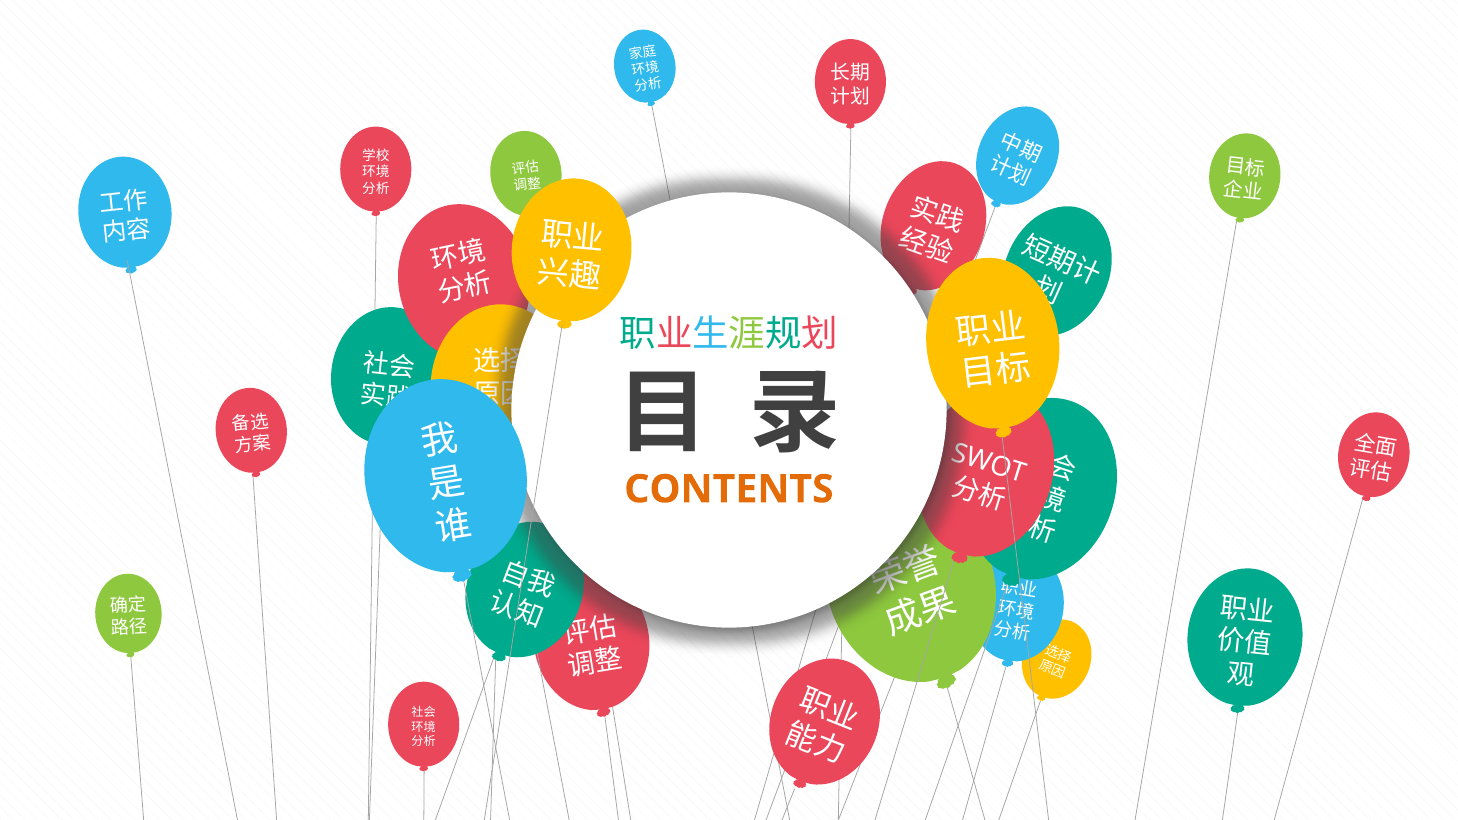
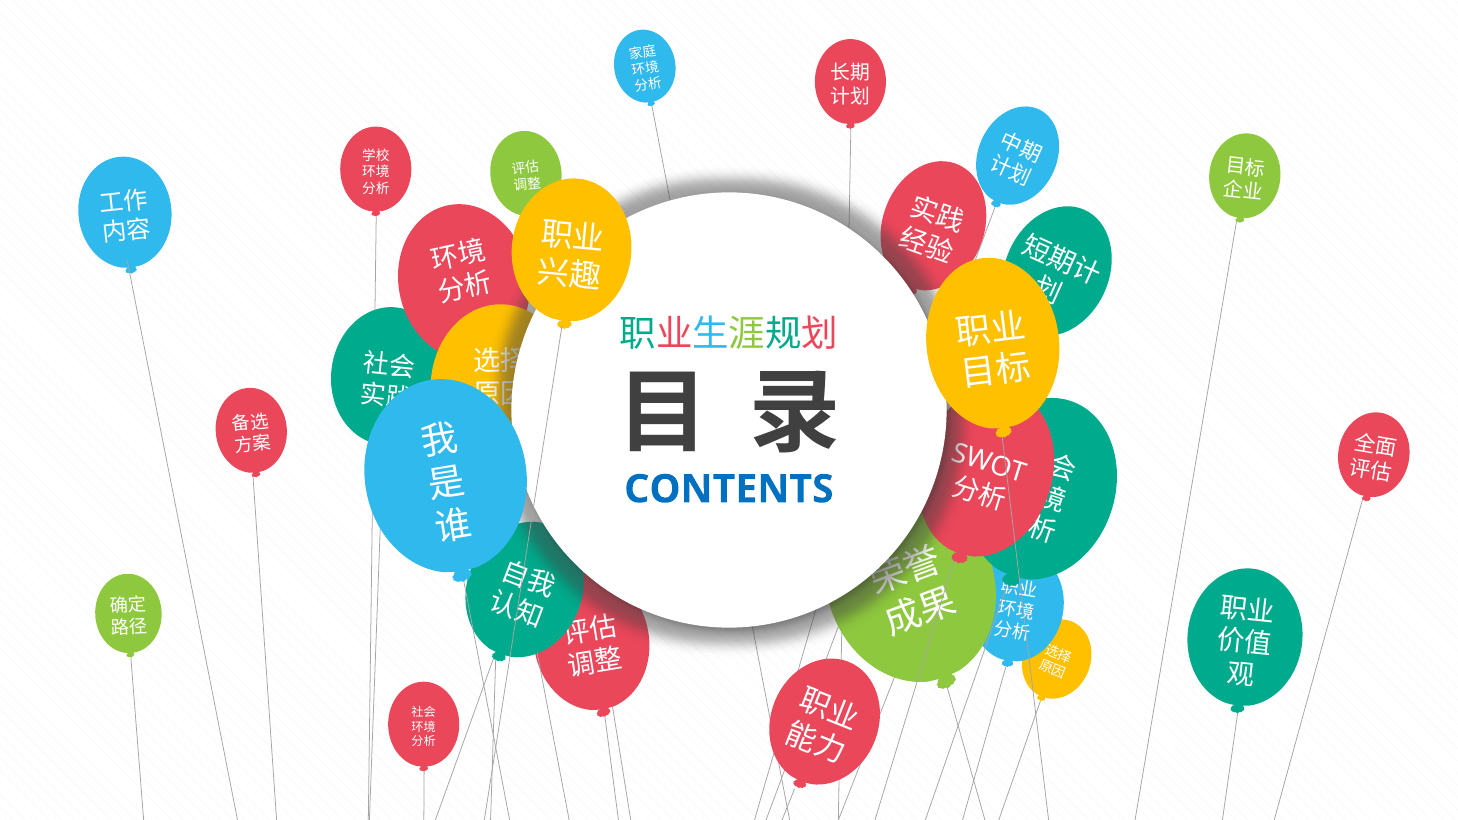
CONTENTS colour: orange -> blue
